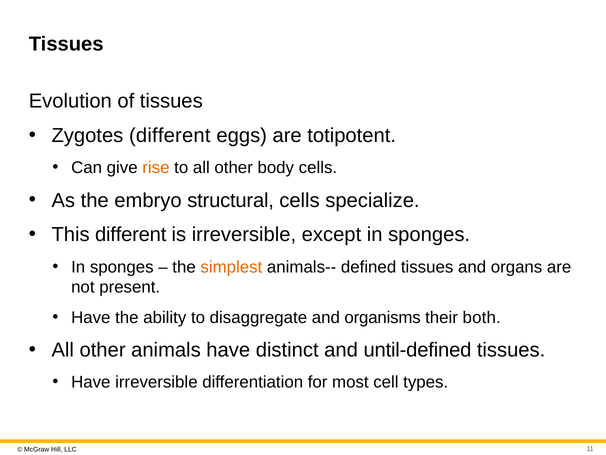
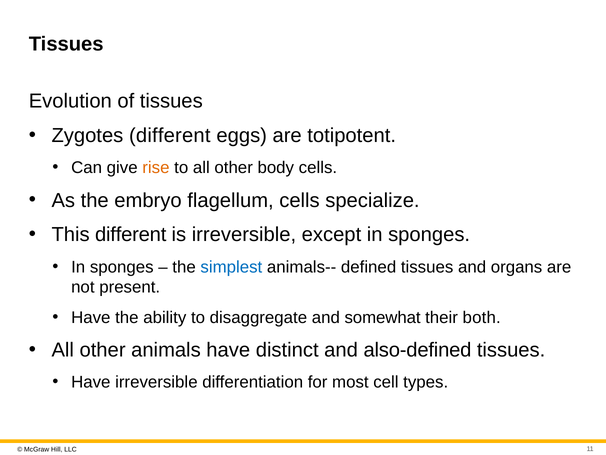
structural: structural -> flagellum
simplest colour: orange -> blue
organisms: organisms -> somewhat
until-defined: until-defined -> also-defined
